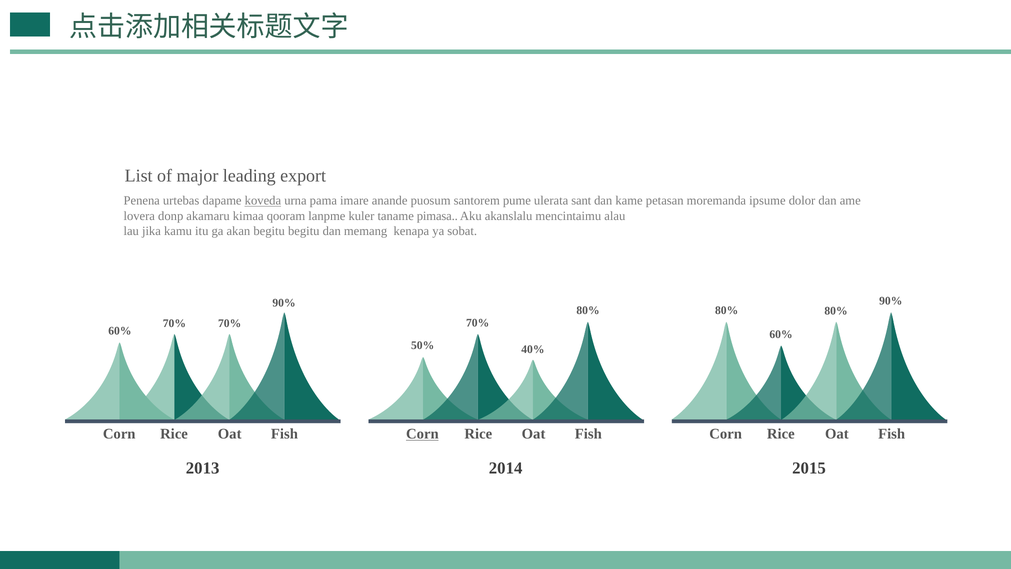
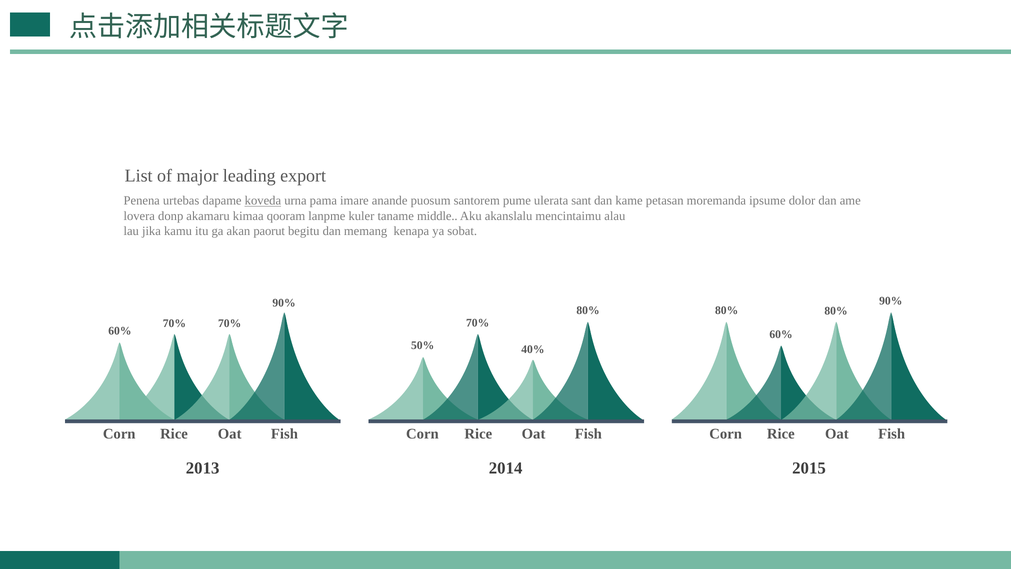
pimasa: pimasa -> middle
akan begitu: begitu -> paorut
Corn at (422, 434) underline: present -> none
